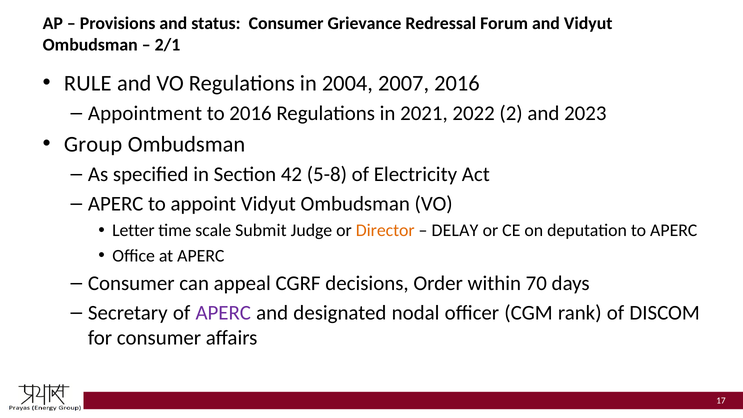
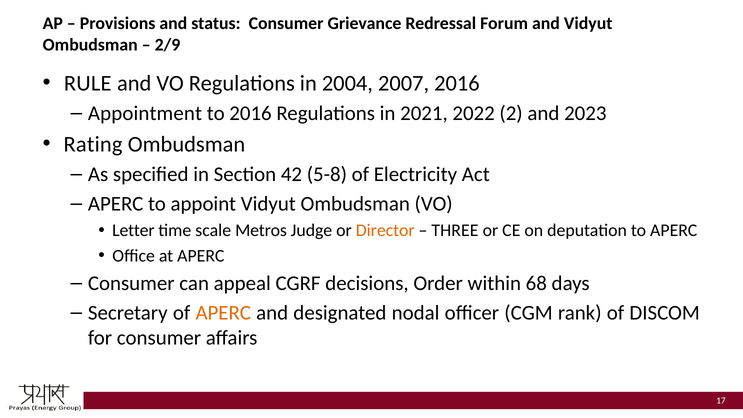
2/1: 2/1 -> 2/9
Group: Group -> Rating
Submit: Submit -> Metros
DELAY: DELAY -> THREE
70: 70 -> 68
APERC at (223, 313) colour: purple -> orange
